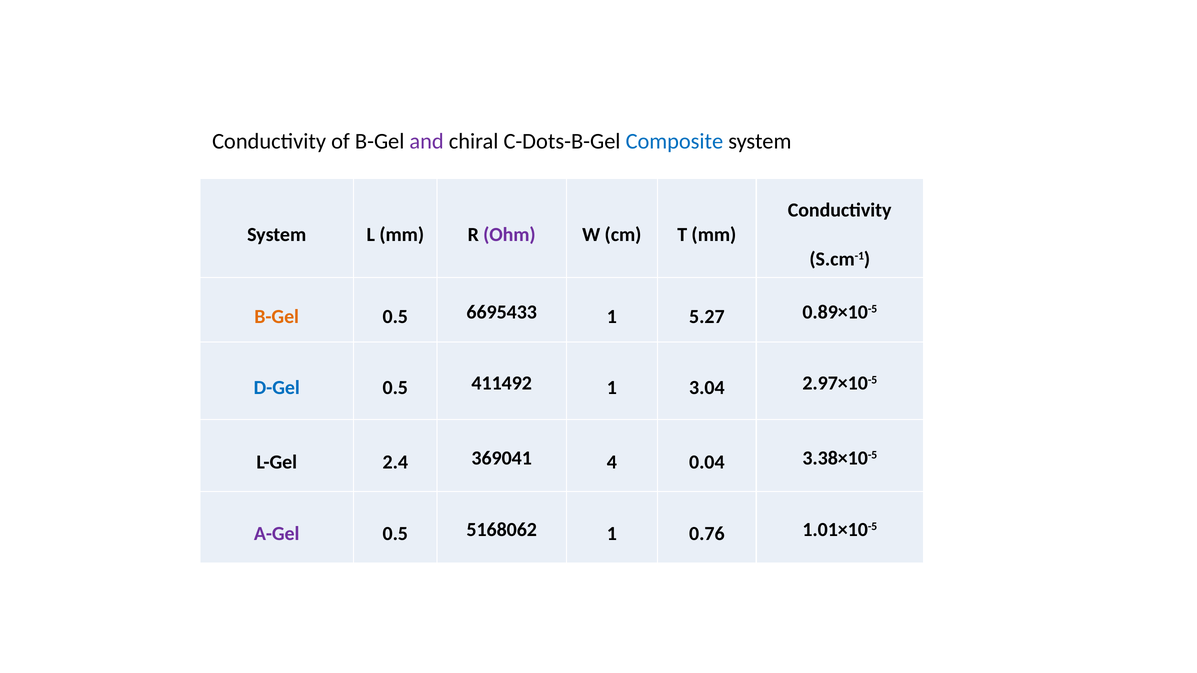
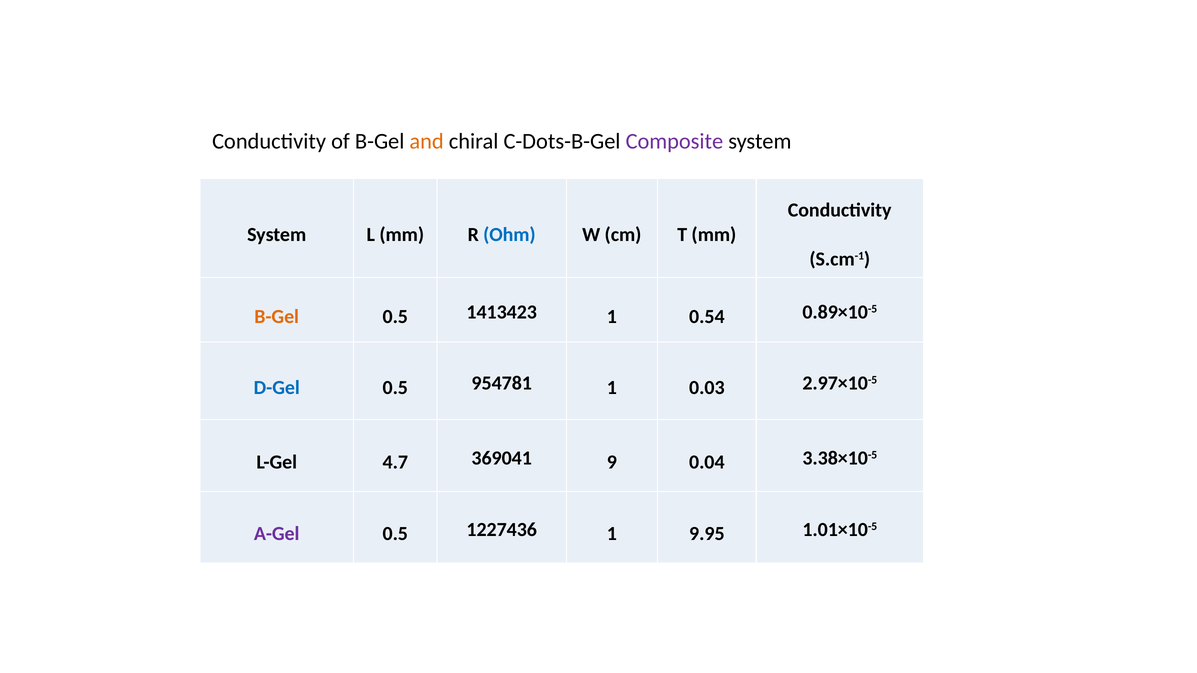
and colour: purple -> orange
Composite colour: blue -> purple
Ohm colour: purple -> blue
6695433: 6695433 -> 1413423
5.27: 5.27 -> 0.54
411492: 411492 -> 954781
3.04: 3.04 -> 0.03
2.4: 2.4 -> 4.7
4: 4 -> 9
5168062: 5168062 -> 1227436
0.76: 0.76 -> 9.95
